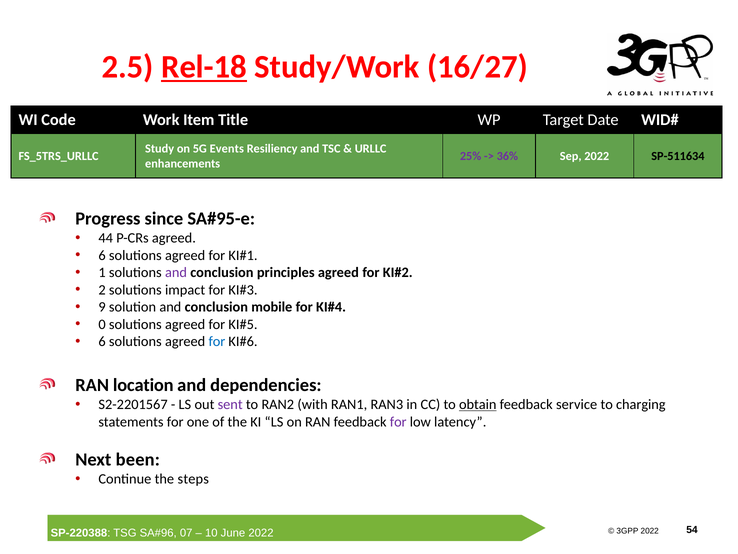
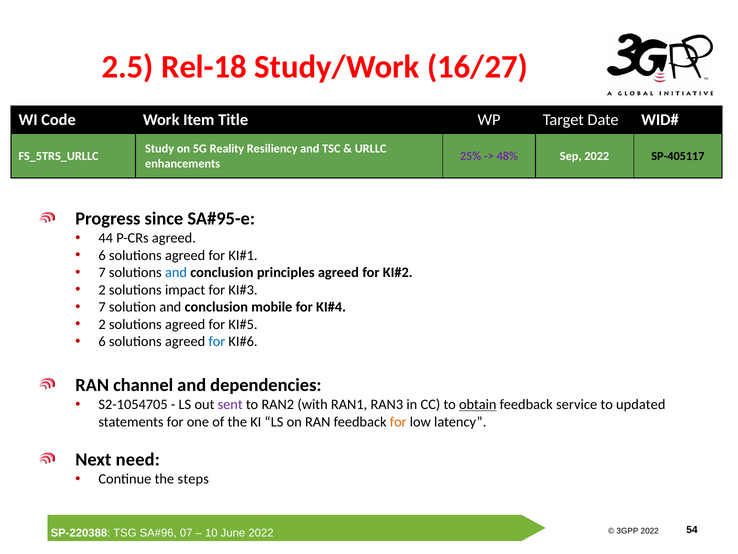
Rel-18 underline: present -> none
Events: Events -> Reality
36%: 36% -> 48%
SP-511634: SP-511634 -> SP-405117
1 at (102, 272): 1 -> 7
and at (176, 272) colour: purple -> blue
9 at (102, 307): 9 -> 7
0 at (102, 324): 0 -> 2
location: location -> channel
S2-2201567: S2-2201567 -> S2-1054705
charging: charging -> updated
for at (398, 421) colour: purple -> orange
been: been -> need
